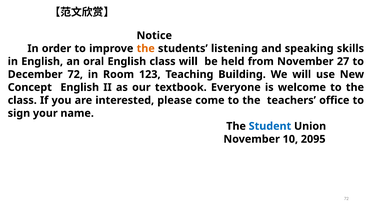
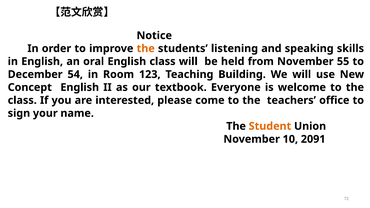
27: 27 -> 55
December 72: 72 -> 54
Student colour: blue -> orange
2095: 2095 -> 2091
